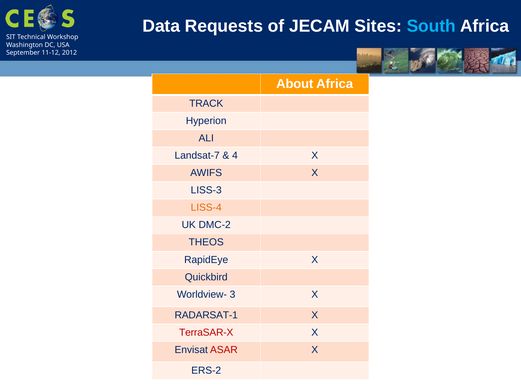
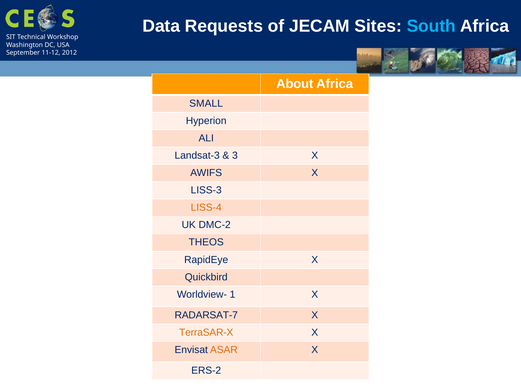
TRACK: TRACK -> SMALL
Landsat-7: Landsat-7 -> Landsat-3
4: 4 -> 3
3: 3 -> 1
RADARSAT-1: RADARSAT-1 -> RADARSAT-7
TerraSAR-X colour: red -> orange
ASAR colour: red -> orange
